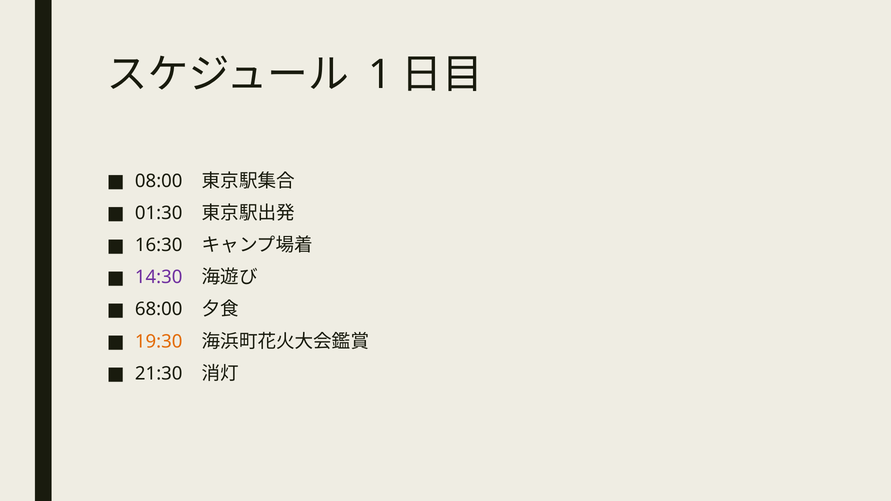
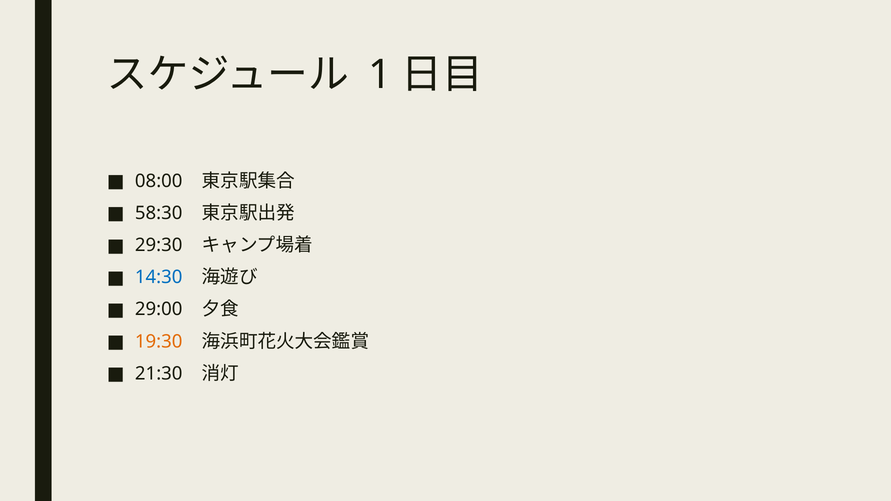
01:30: 01:30 -> 58:30
16:30: 16:30 -> 29:30
14:30 colour: purple -> blue
68:00: 68:00 -> 29:00
